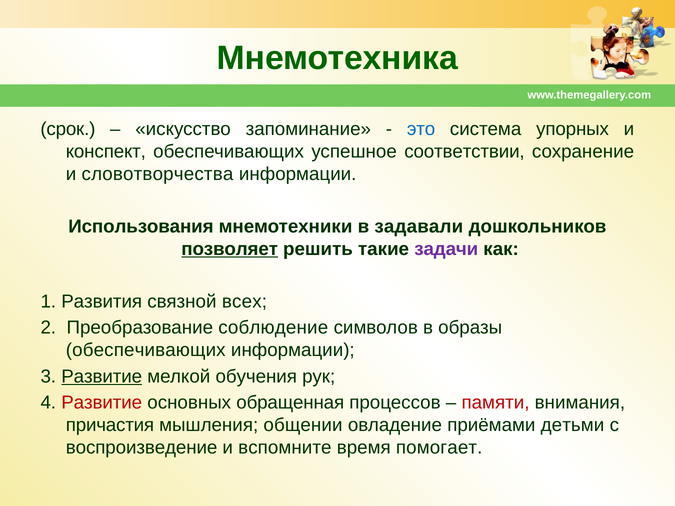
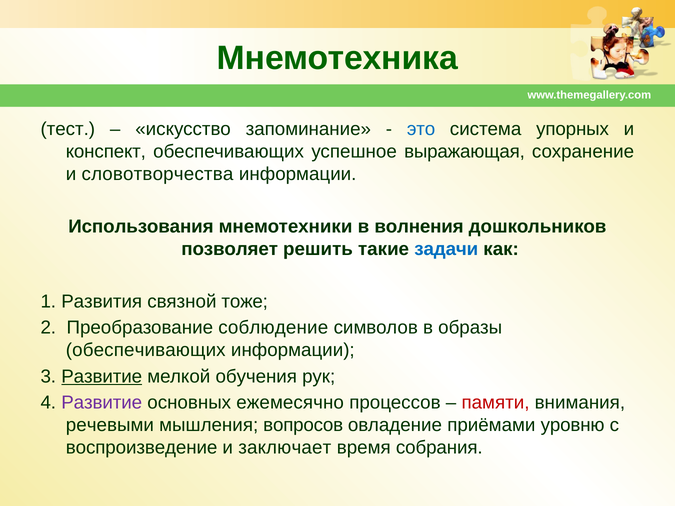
срок: срок -> тест
соответствии: соответствии -> выражающая
задавали: задавали -> волнения
позволяет underline: present -> none
задачи colour: purple -> blue
всех: всех -> тоже
Развитие at (102, 403) colour: red -> purple
обращенная: обращенная -> ежемесячно
причастия: причастия -> речевыми
общении: общении -> вопросов
детьми: детьми -> уровню
вспомните: вспомните -> заключает
помогает: помогает -> собрания
